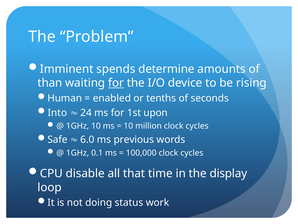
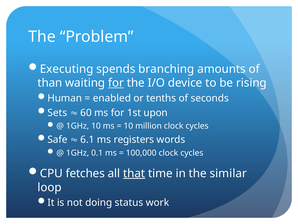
Imminent: Imminent -> Executing
determine: determine -> branching
Into: Into -> Sets
24: 24 -> 60
6.0: 6.0 -> 6.1
previous: previous -> registers
disable: disable -> fetches
that underline: none -> present
display: display -> similar
